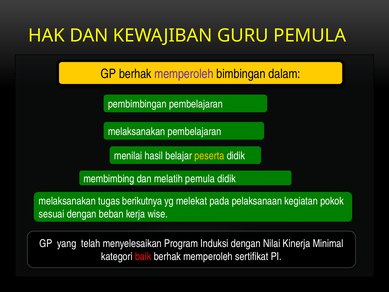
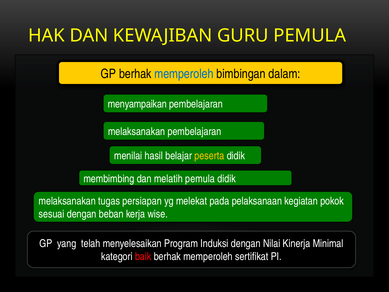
memperoleh at (184, 74) colour: purple -> blue
pembimbingan: pembimbingan -> menyampaikan
berikutnya: berikutnya -> persiapan
